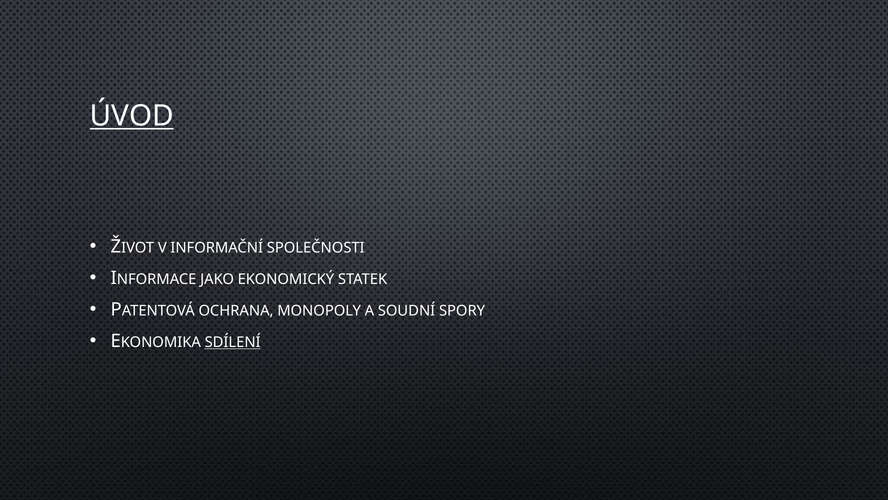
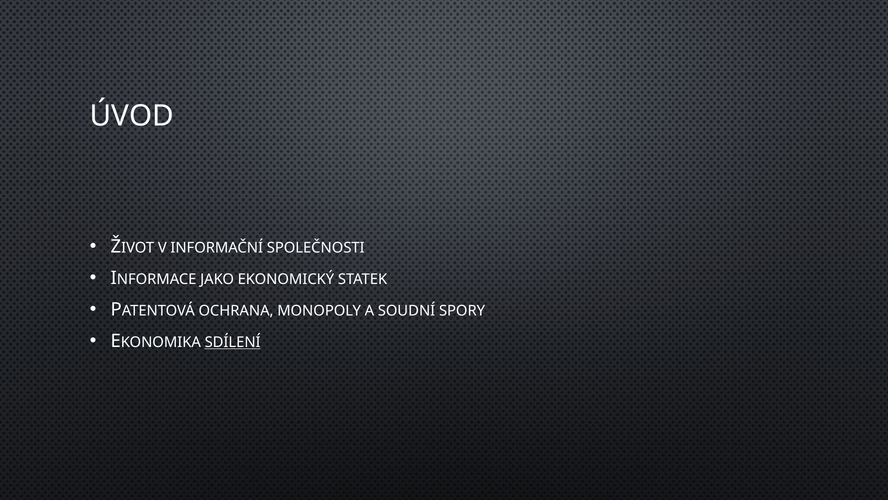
ÚVOD underline: present -> none
